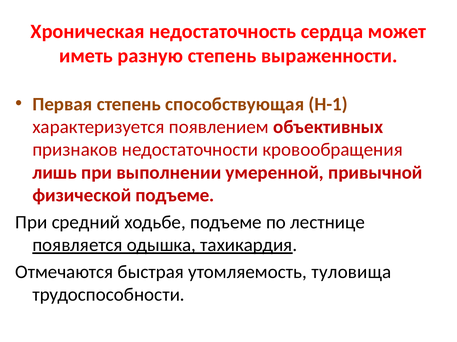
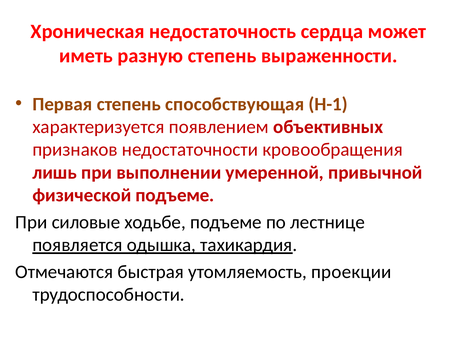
средний: средний -> силовые
туловища: туловища -> проекции
